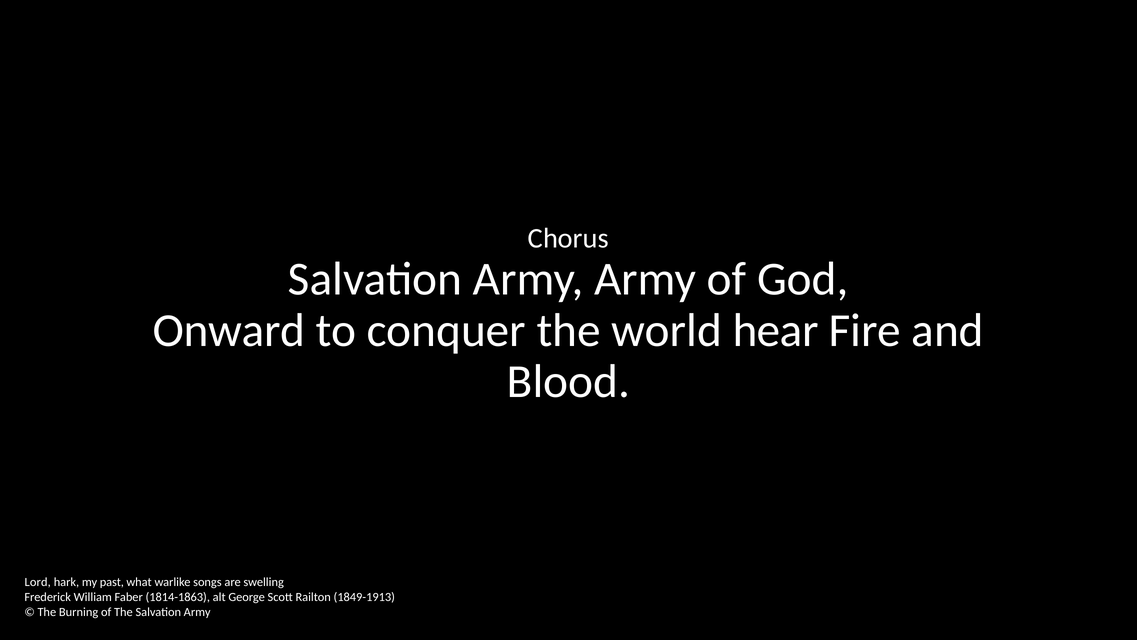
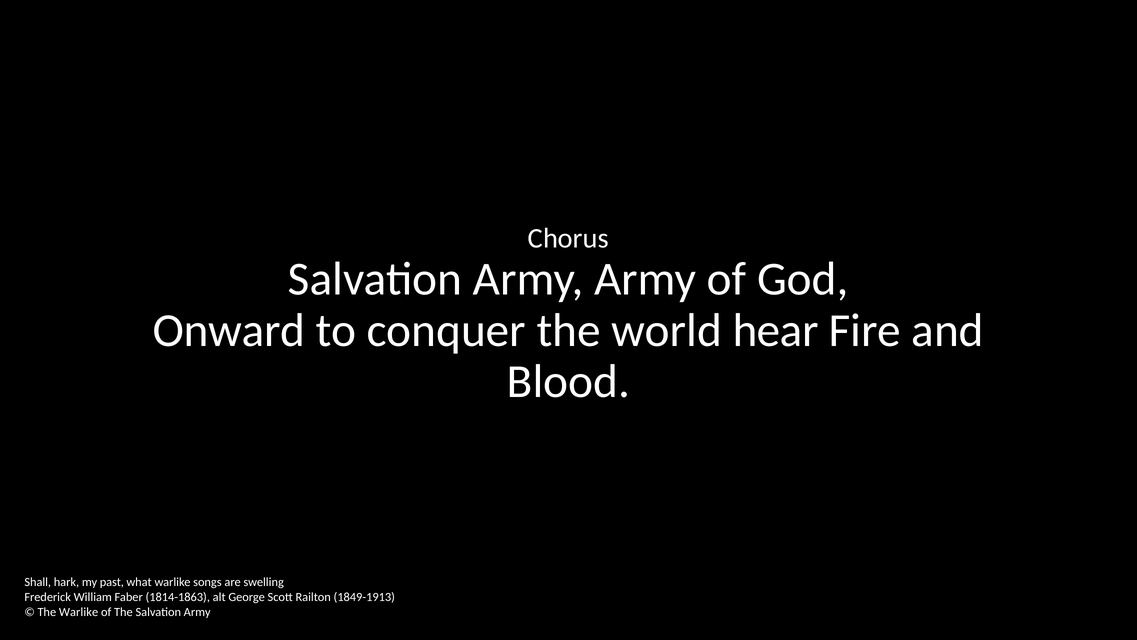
Lord: Lord -> Shall
The Burning: Burning -> Warlike
